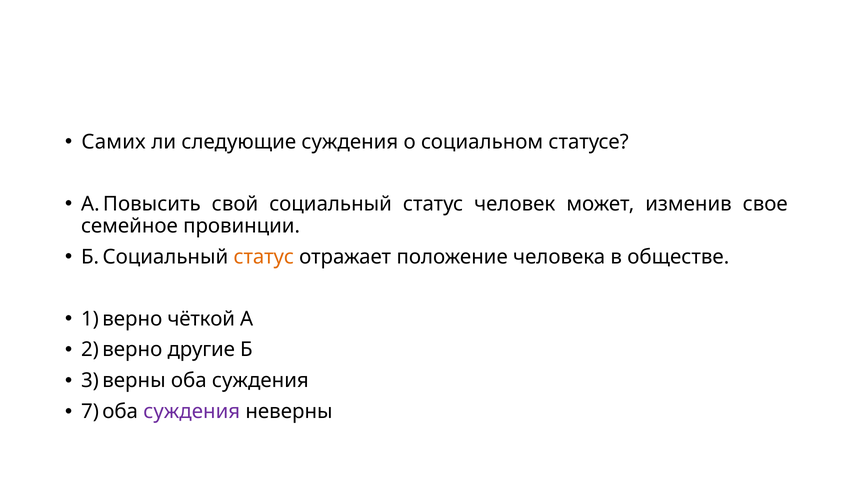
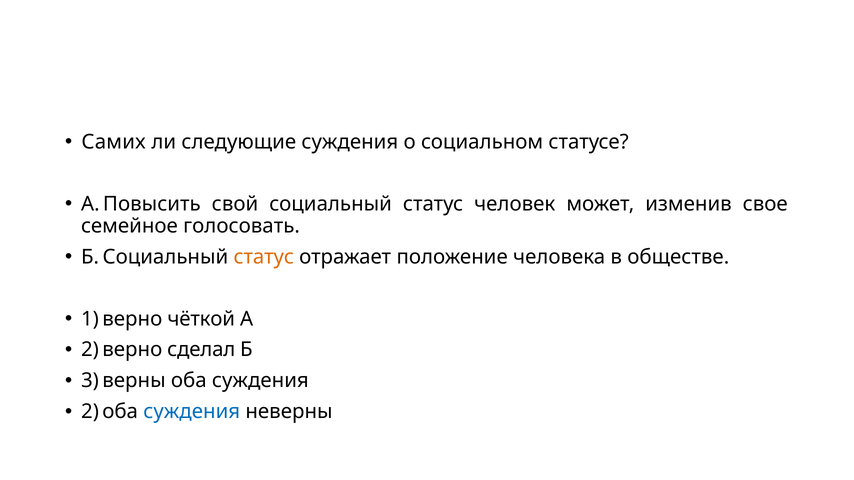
провинции: провинции -> голосовать
другие: другие -> сделал
7 at (90, 412): 7 -> 2
суждения at (192, 412) colour: purple -> blue
